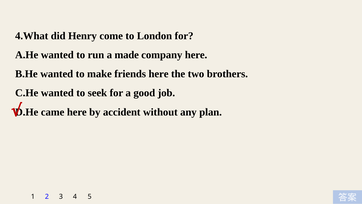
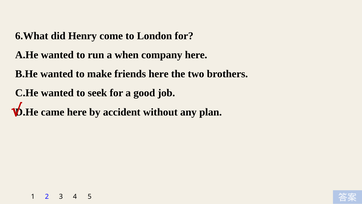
4.What: 4.What -> 6.What
made: made -> when
